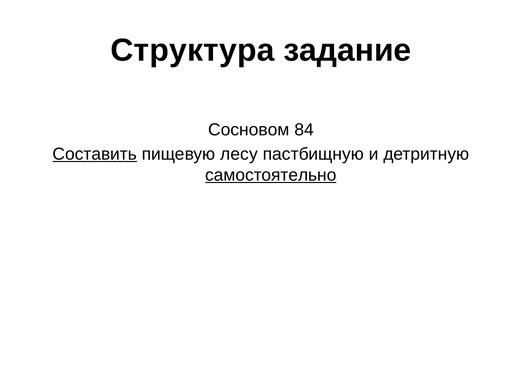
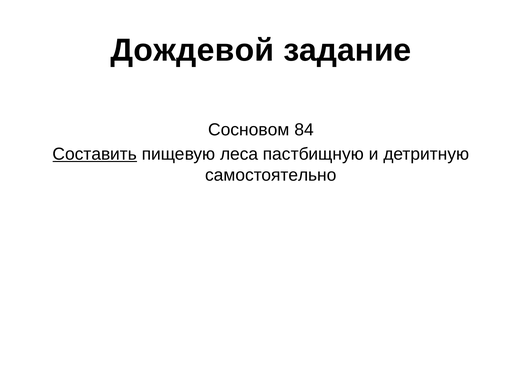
Структура: Структура -> Дождевой
лесу: лесу -> леса
самостоятельно underline: present -> none
